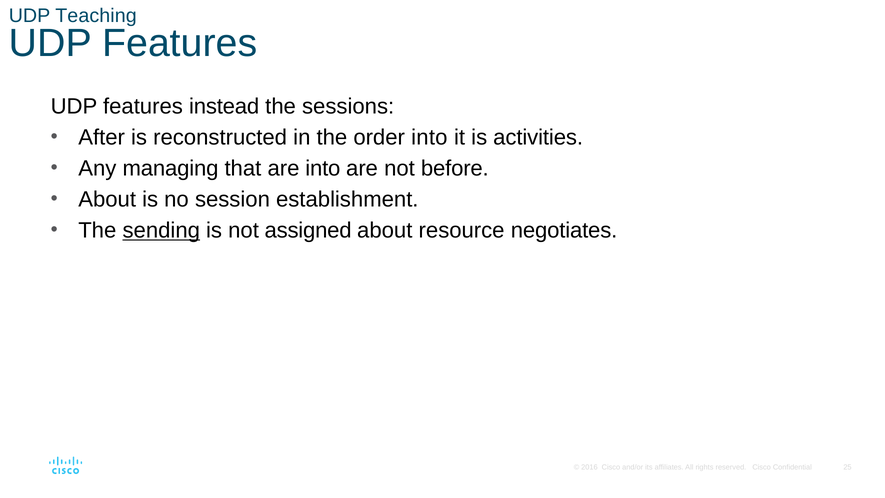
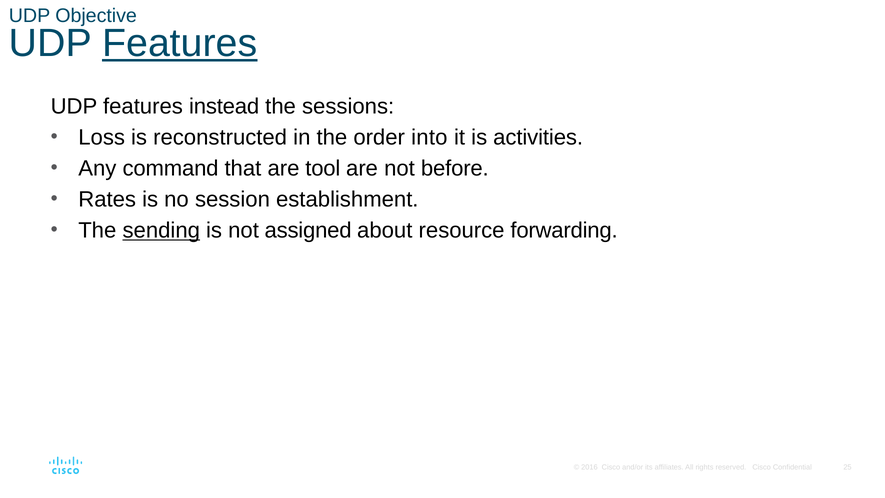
Teaching: Teaching -> Objective
Features at (180, 43) underline: none -> present
After: After -> Loss
managing: managing -> command
are into: into -> tool
About at (107, 199): About -> Rates
negotiates: negotiates -> forwarding
